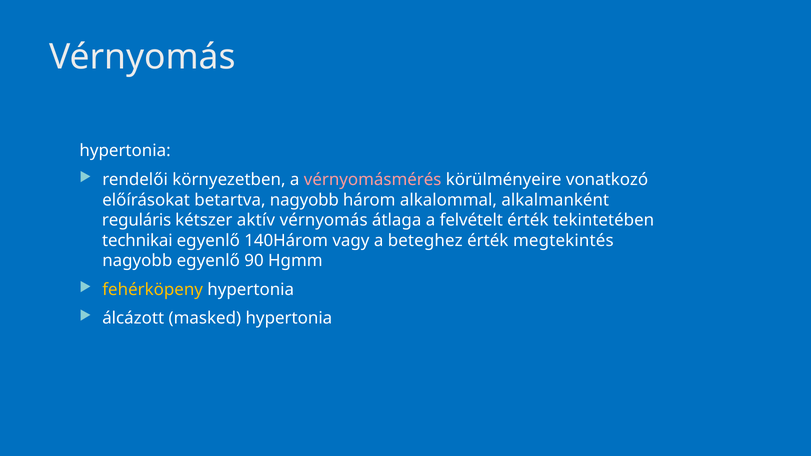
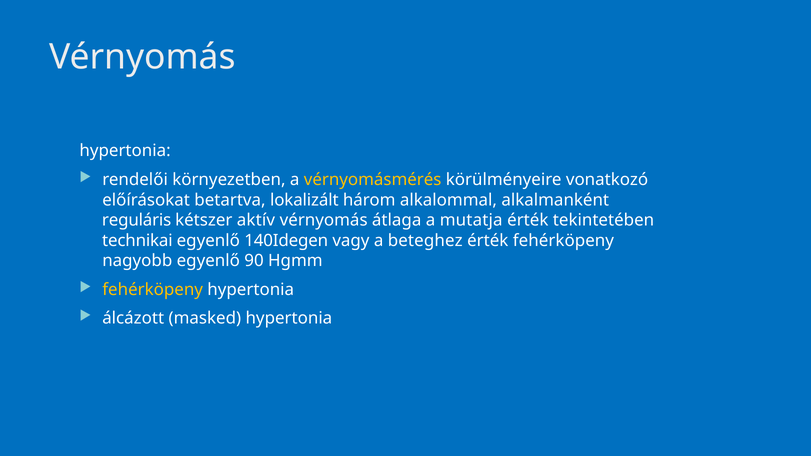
vérnyomásmérés colour: pink -> yellow
betartva nagyobb: nagyobb -> lokalizált
felvételt: felvételt -> mutatja
140Három: 140Három -> 140Idegen
érték megtekintés: megtekintés -> fehérköpeny
